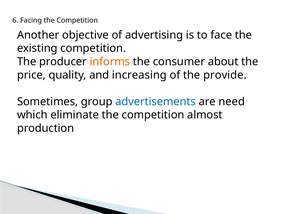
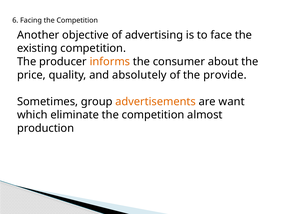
increasing: increasing -> absolutely
advertisements colour: blue -> orange
need: need -> want
